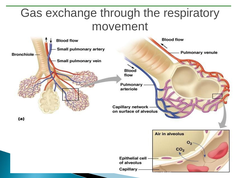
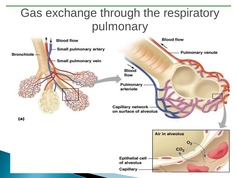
movement: movement -> pulmonary
